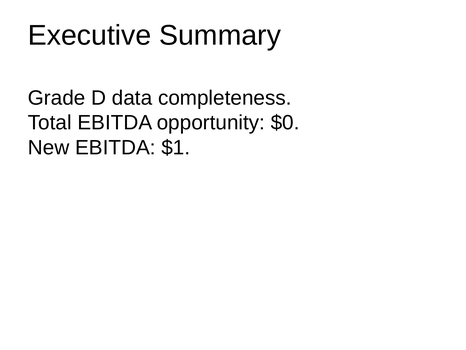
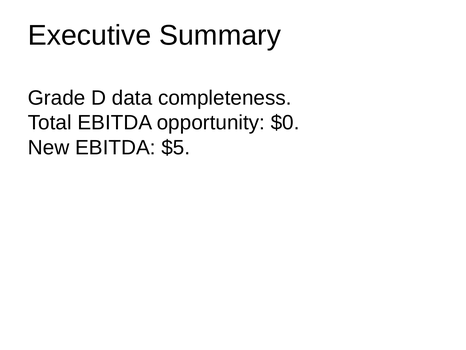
$1: $1 -> $5
